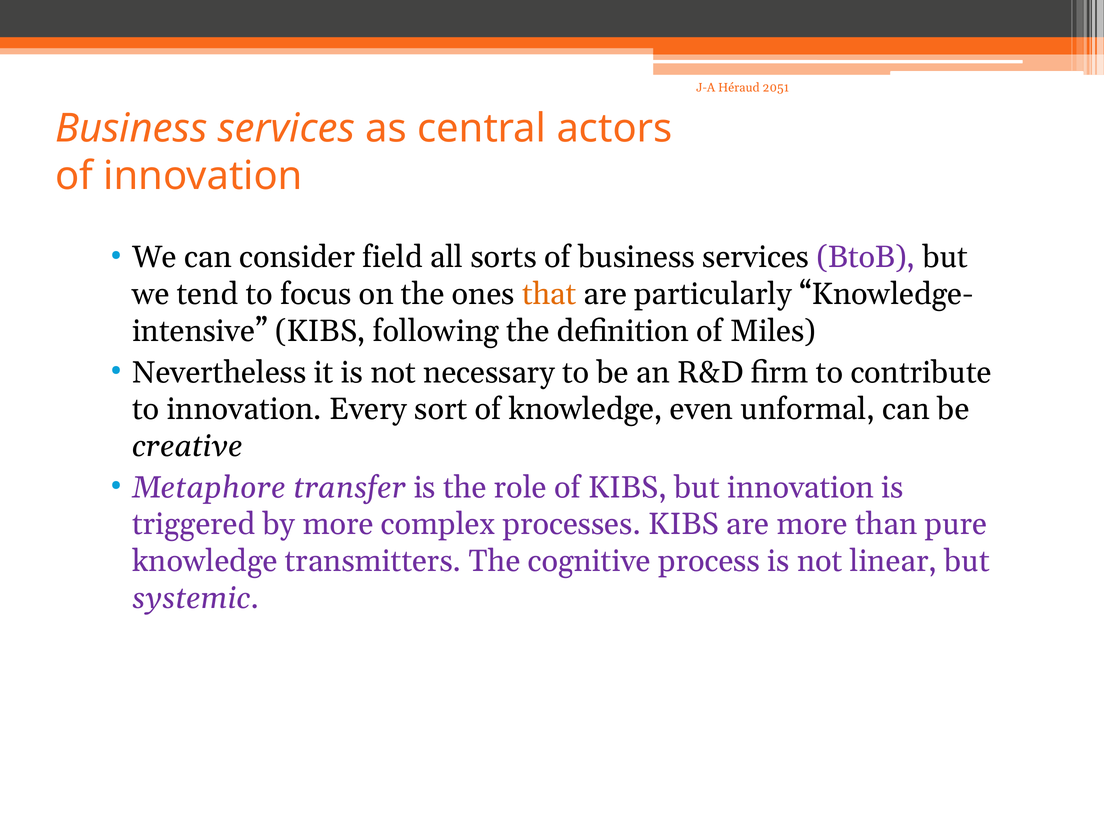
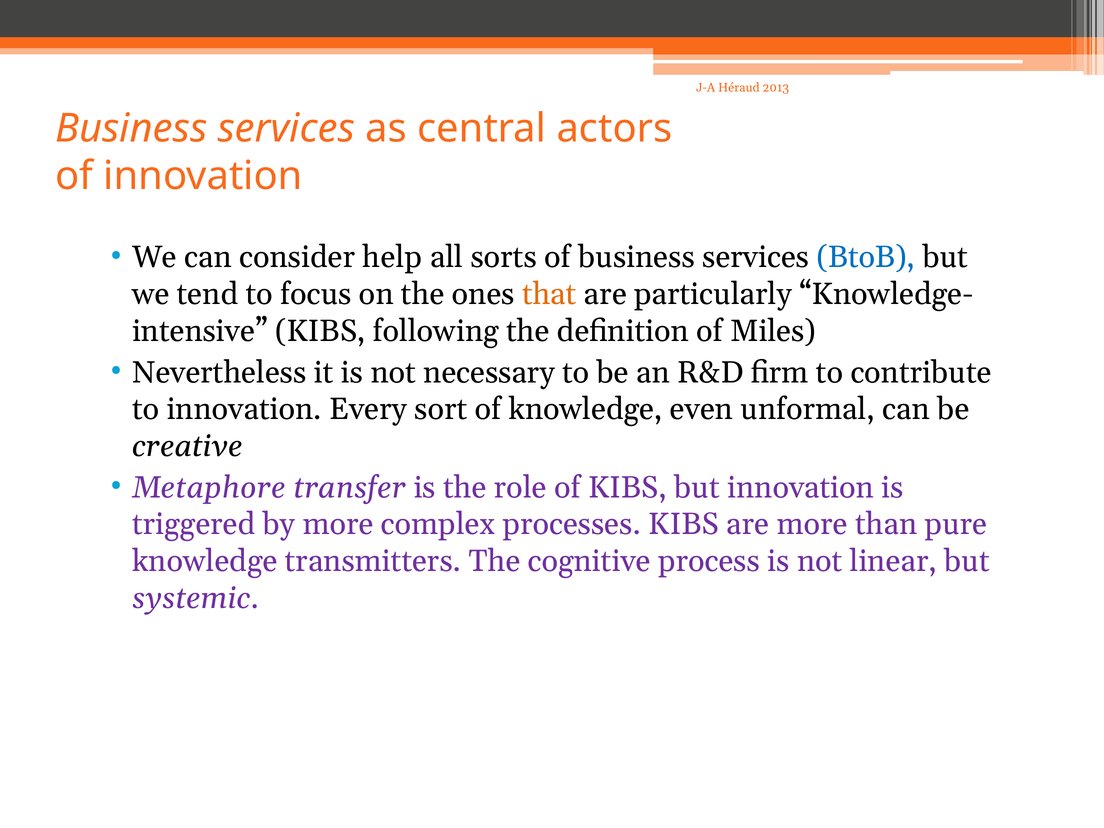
2051: 2051 -> 2013
field: field -> help
BtoB colour: purple -> blue
